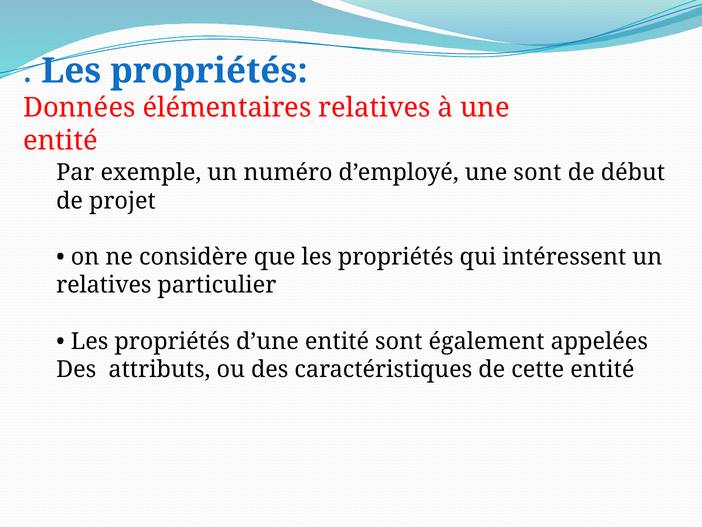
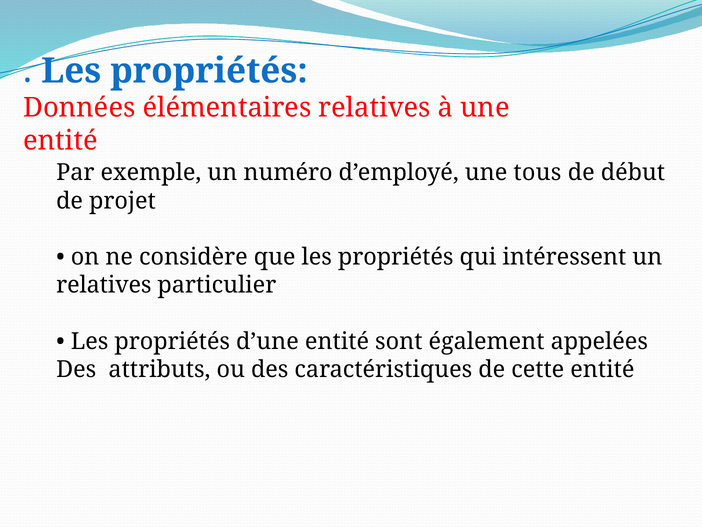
une sont: sont -> tous
